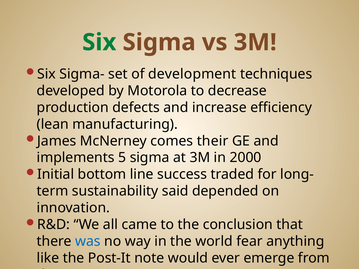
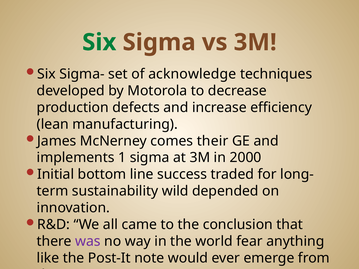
development: development -> acknowledge
5: 5 -> 1
said: said -> wild
was colour: blue -> purple
